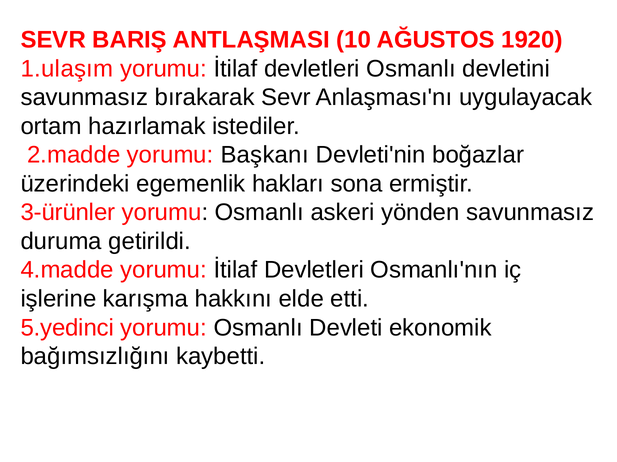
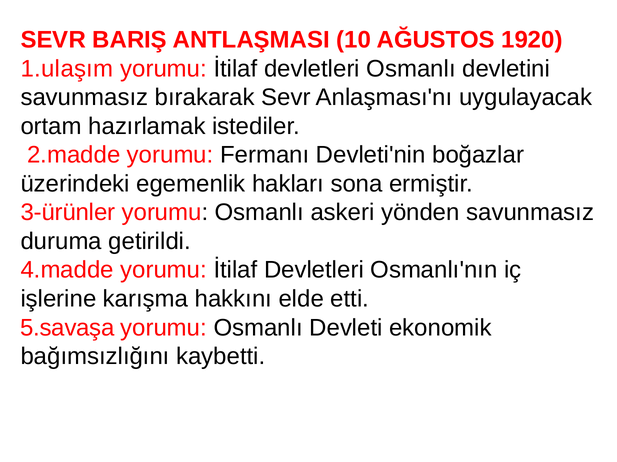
Başkanı: Başkanı -> Fermanı
5.yedinci: 5.yedinci -> 5.savaşa
